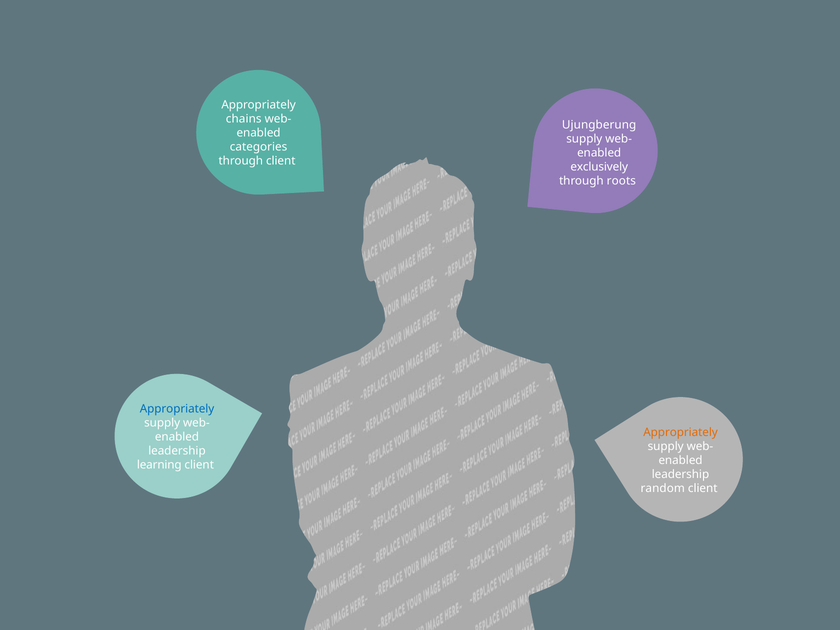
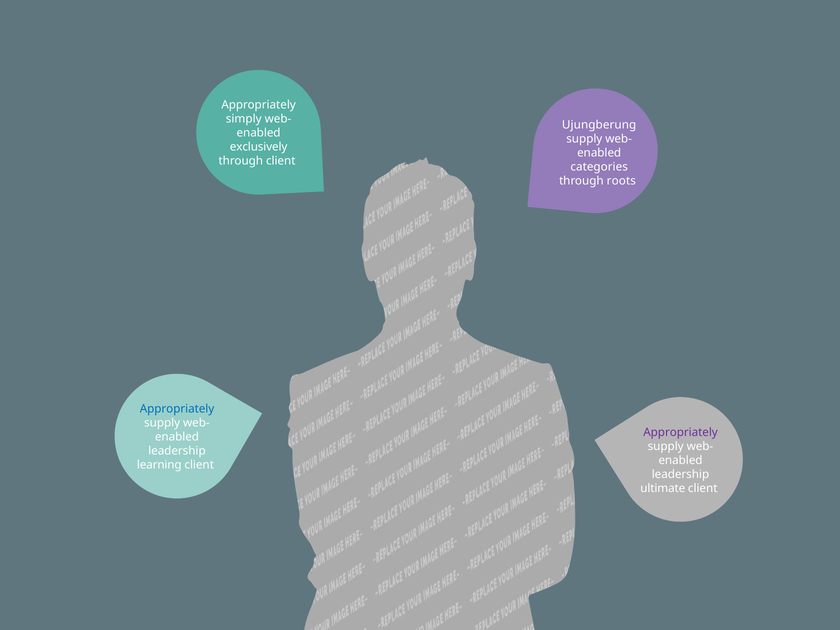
chains: chains -> simply
categories: categories -> exclusively
exclusively: exclusively -> categories
Appropriately at (681, 432) colour: orange -> purple
random: random -> ultimate
